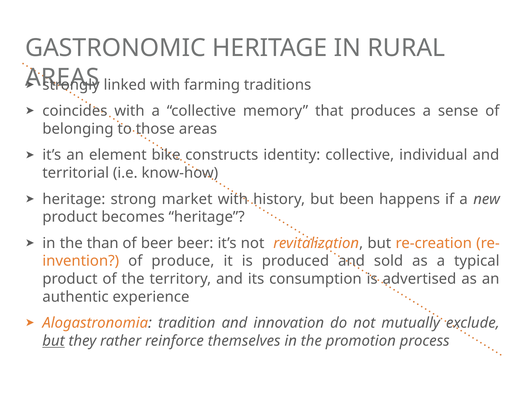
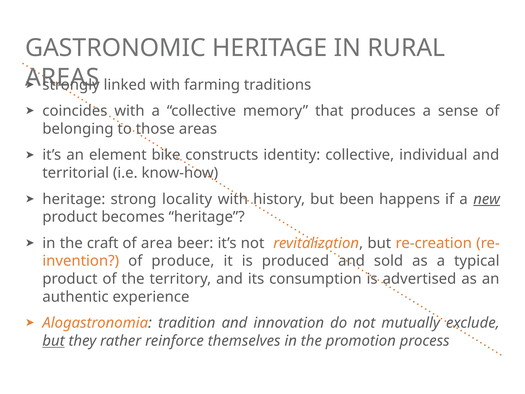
market: market -> locality
new underline: none -> present
than: than -> craft
of beer: beer -> area
